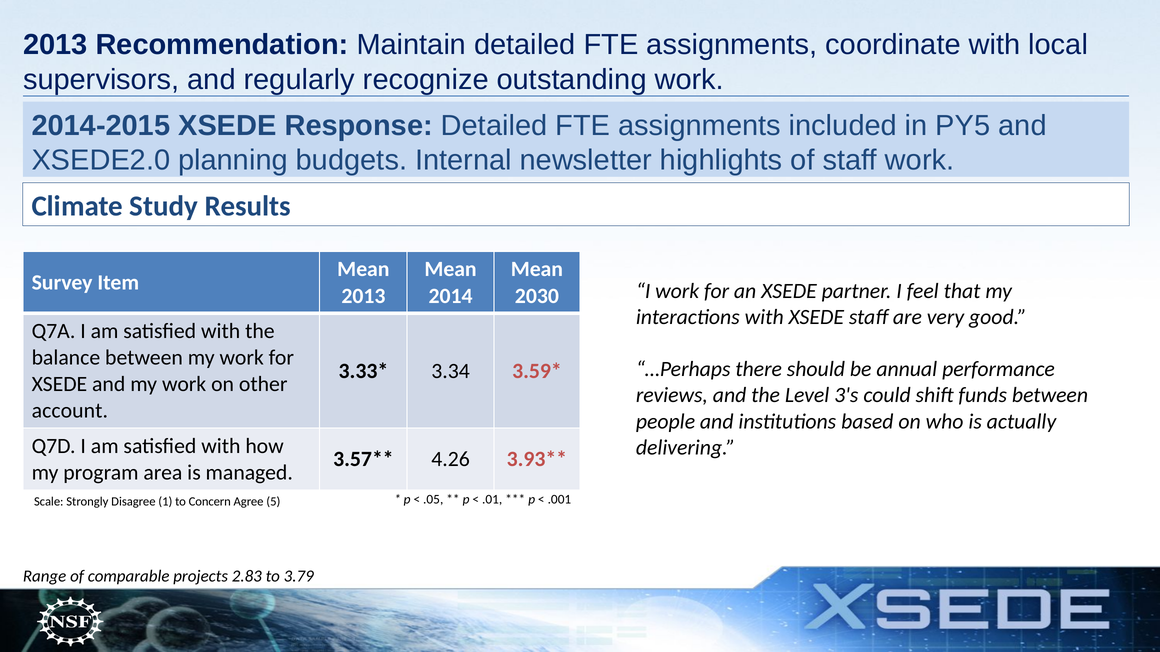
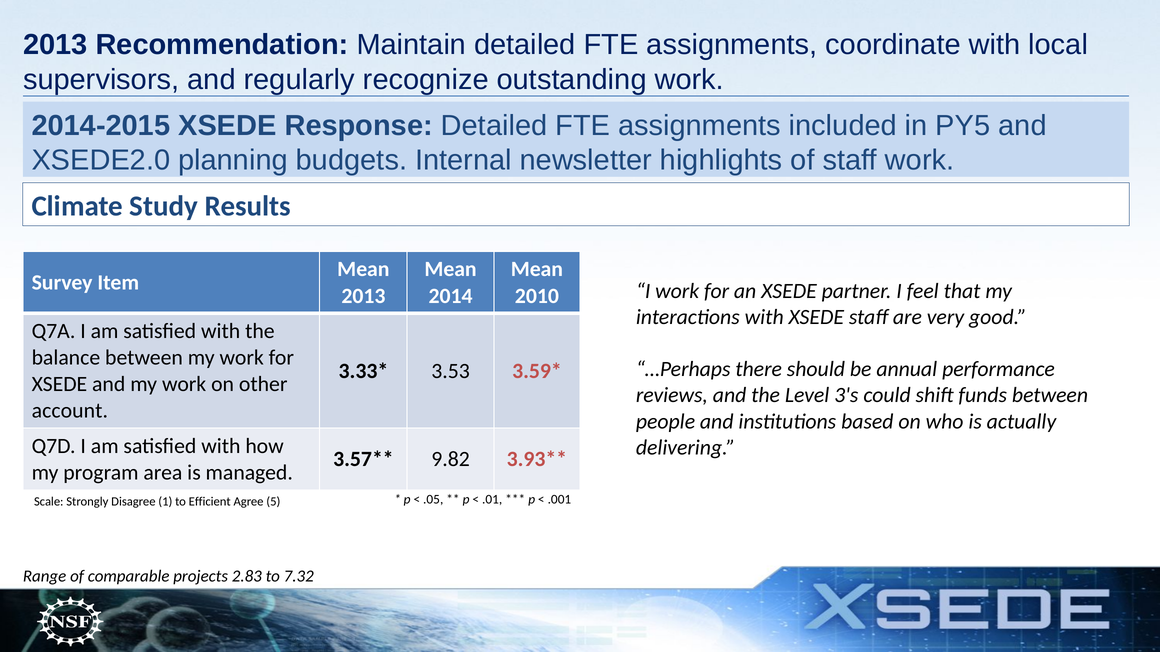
2030: 2030 -> 2010
3.34: 3.34 -> 3.53
4.26: 4.26 -> 9.82
Concern: Concern -> Efficient
3.79: 3.79 -> 7.32
